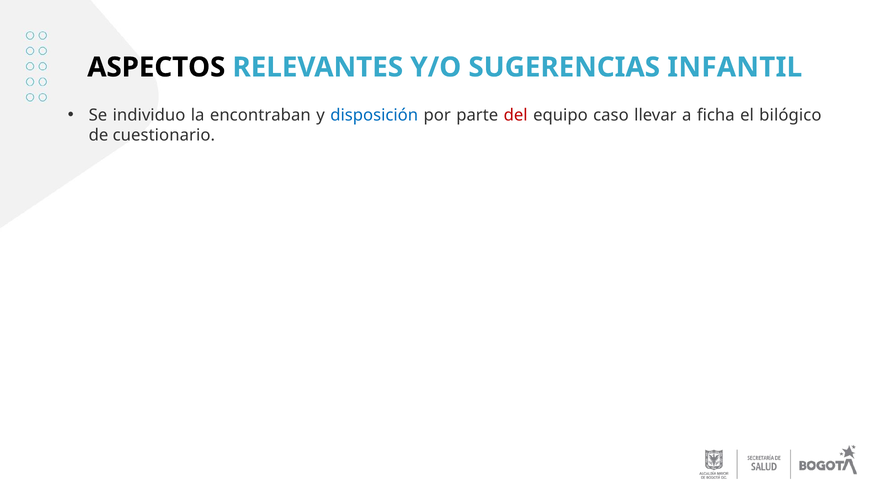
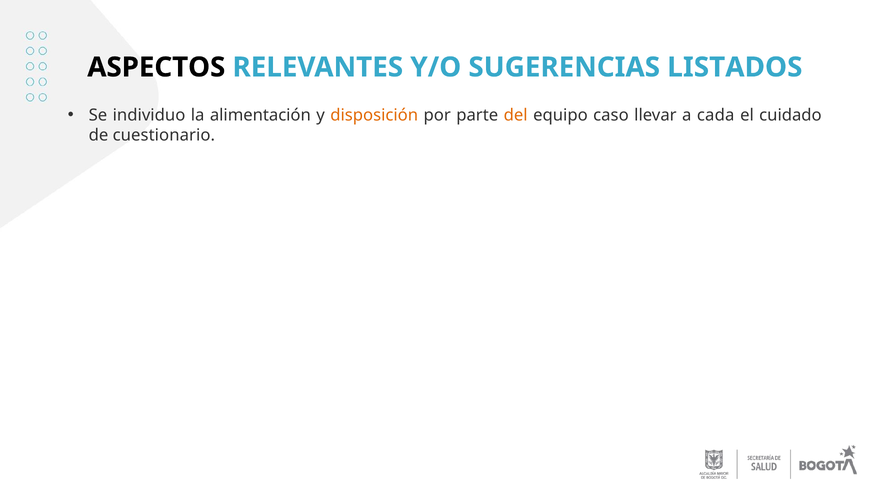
INFANTIL: INFANTIL -> LISTADOS
encontraban: encontraban -> alimentación
disposición colour: blue -> orange
del colour: red -> orange
ficha: ficha -> cada
bilógico: bilógico -> cuidado
